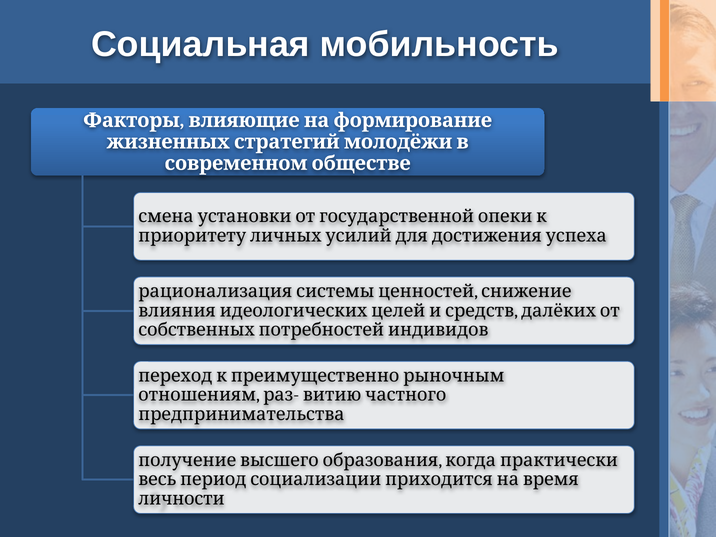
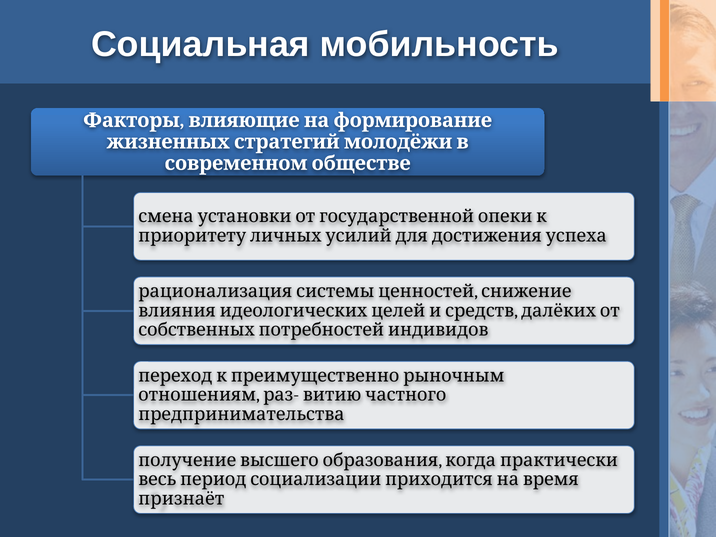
личности: личности -> признаёт
